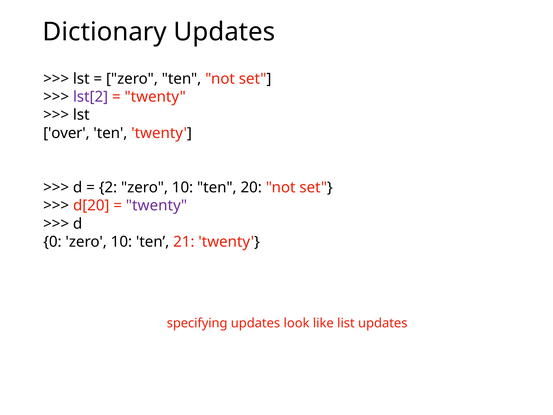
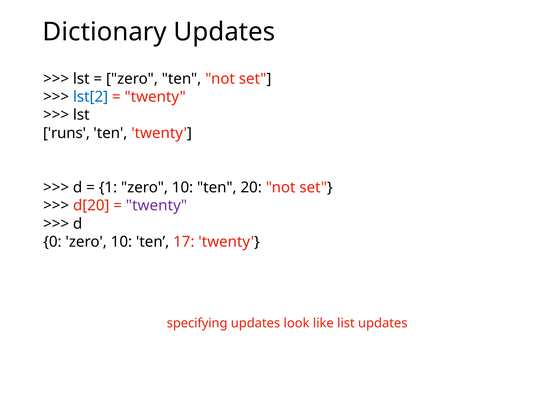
lst[2 colour: purple -> blue
over: over -> runs
2: 2 -> 1
21: 21 -> 17
